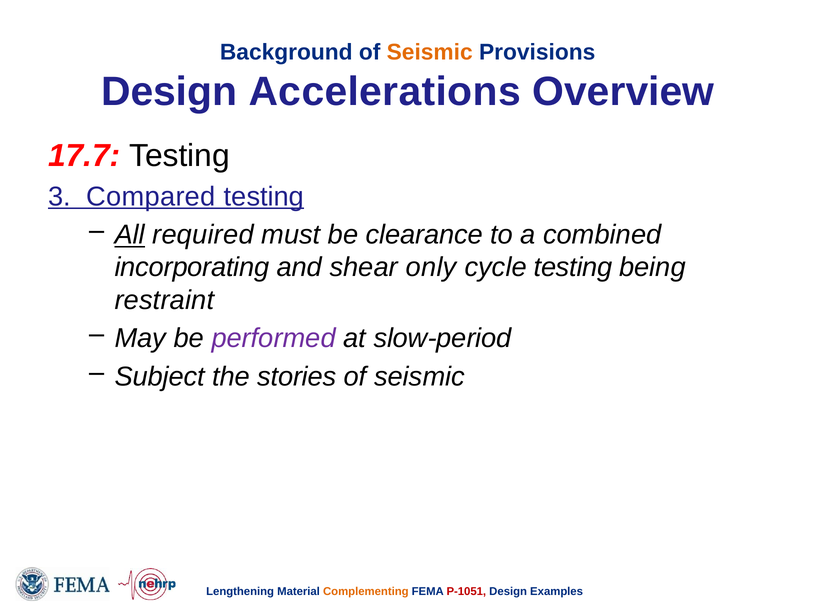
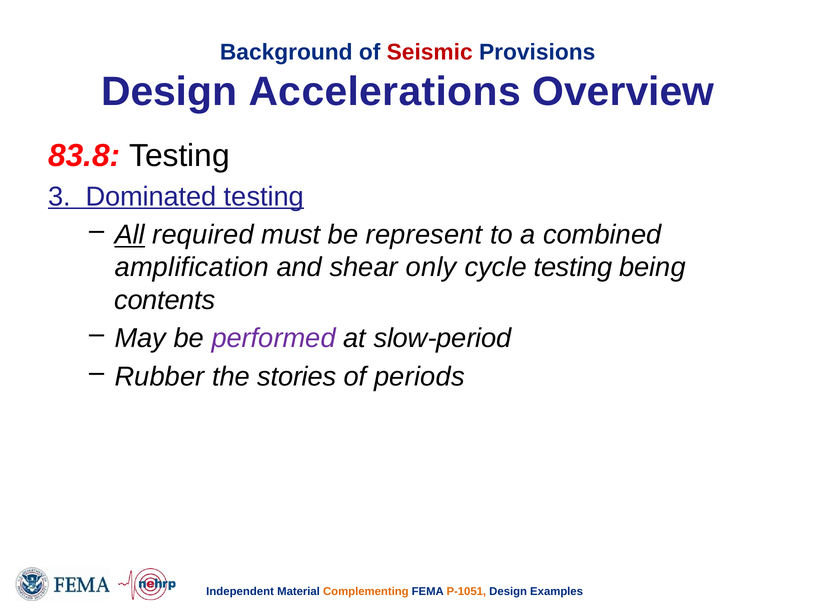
Seismic at (430, 52) colour: orange -> red
17.7: 17.7 -> 83.8
Compared: Compared -> Dominated
clearance: clearance -> represent
incorporating: incorporating -> amplification
restraint: restraint -> contents
Subject: Subject -> Rubber
seismic at (420, 376): seismic -> periods
Lengthening: Lengthening -> Independent
P-1051 colour: red -> orange
